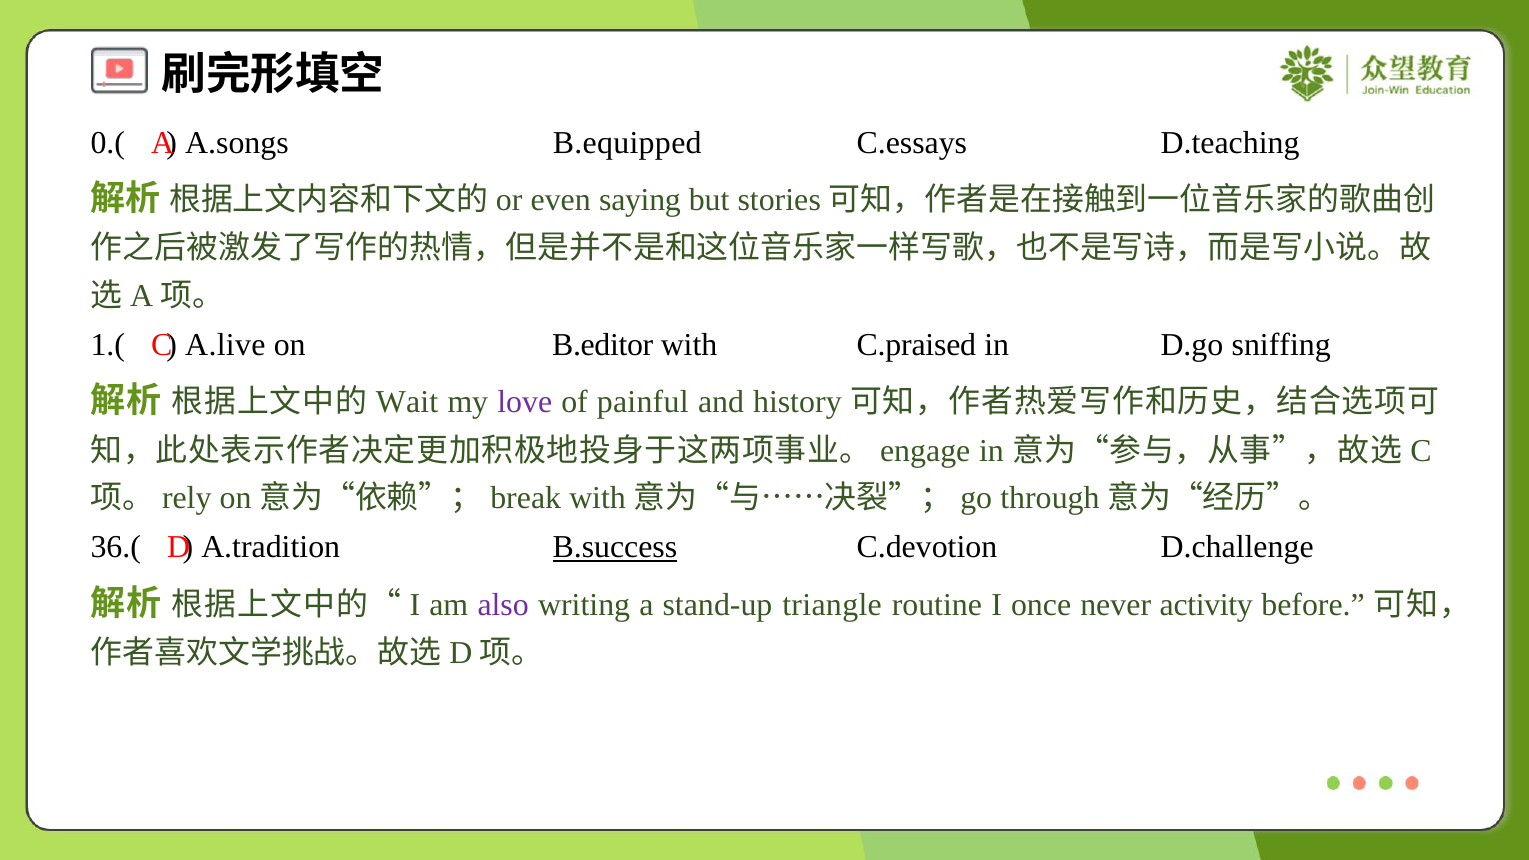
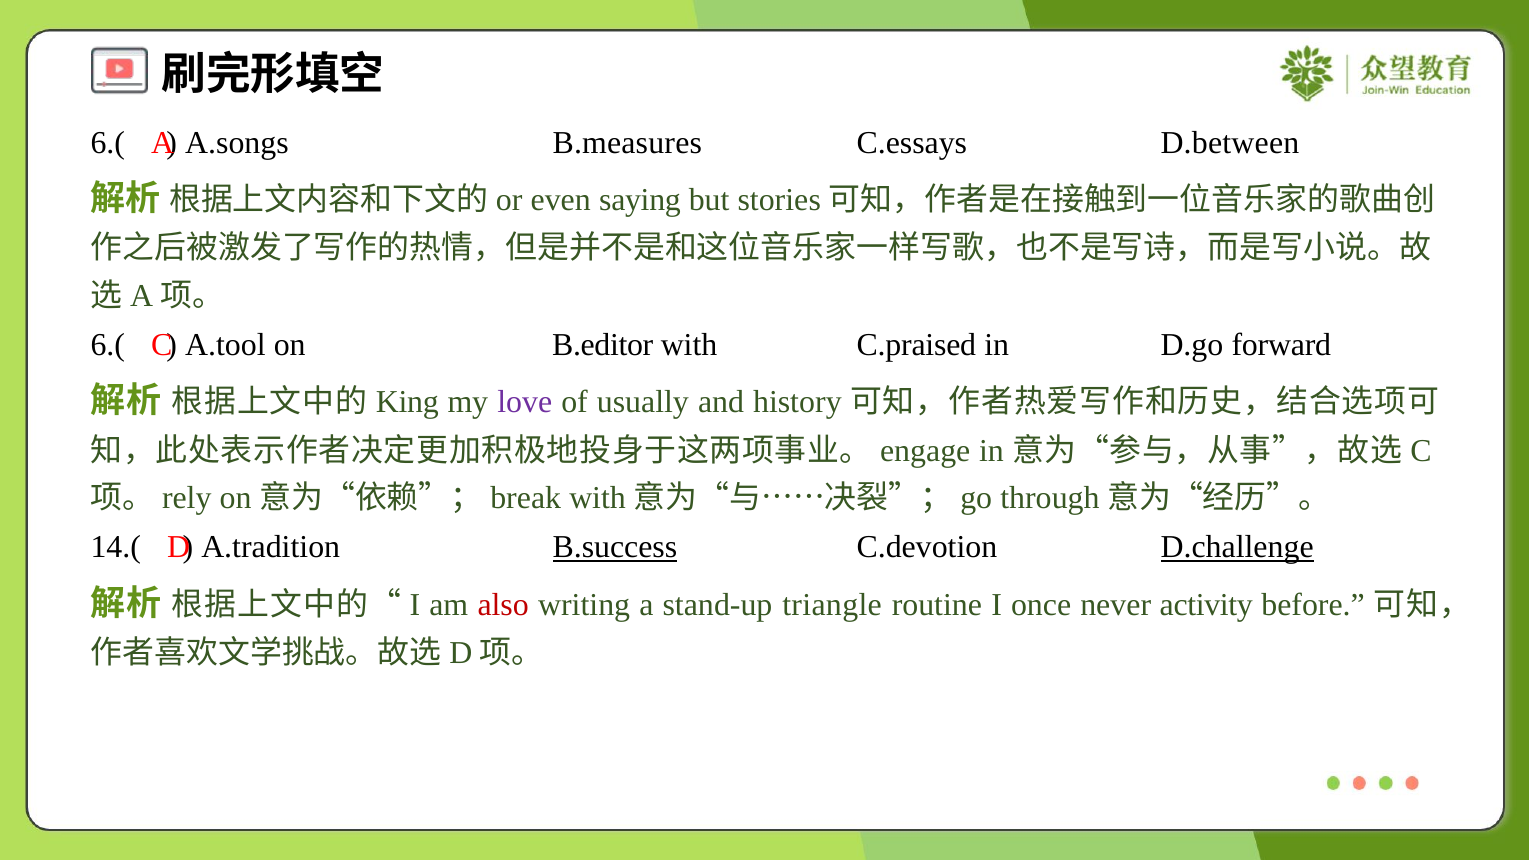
0.( at (108, 143): 0.( -> 6.(
B.equipped: B.equipped -> B.measures
D.teaching: D.teaching -> D.between
1.( at (108, 345): 1.( -> 6.(
A.live: A.live -> A.tool
sniffing: sniffing -> forward
Wait: Wait -> King
painful: painful -> usually
36.(: 36.( -> 14.(
D.challenge underline: none -> present
also colour: purple -> red
